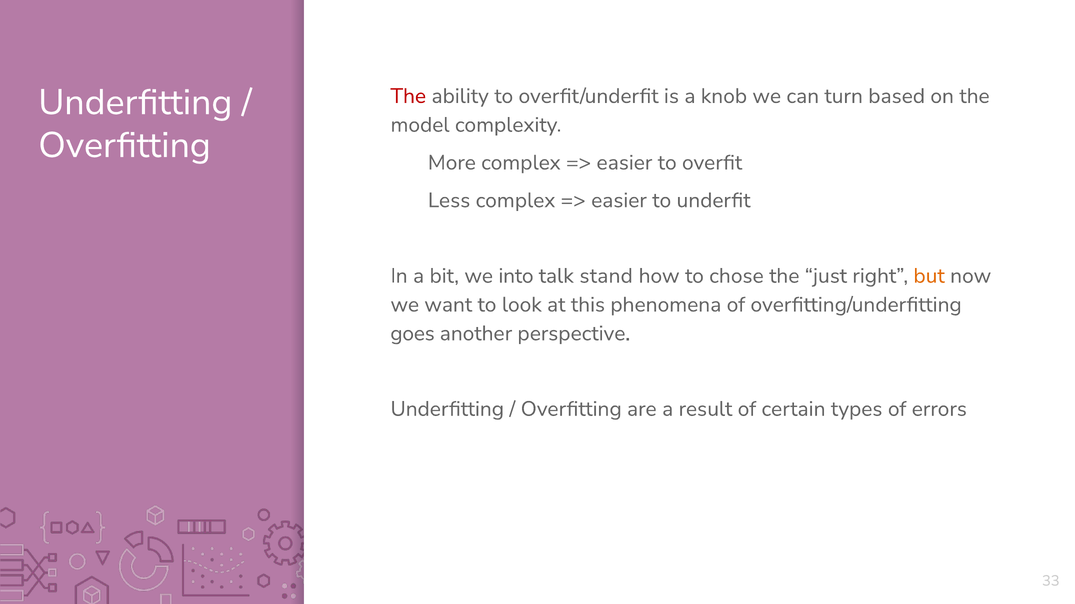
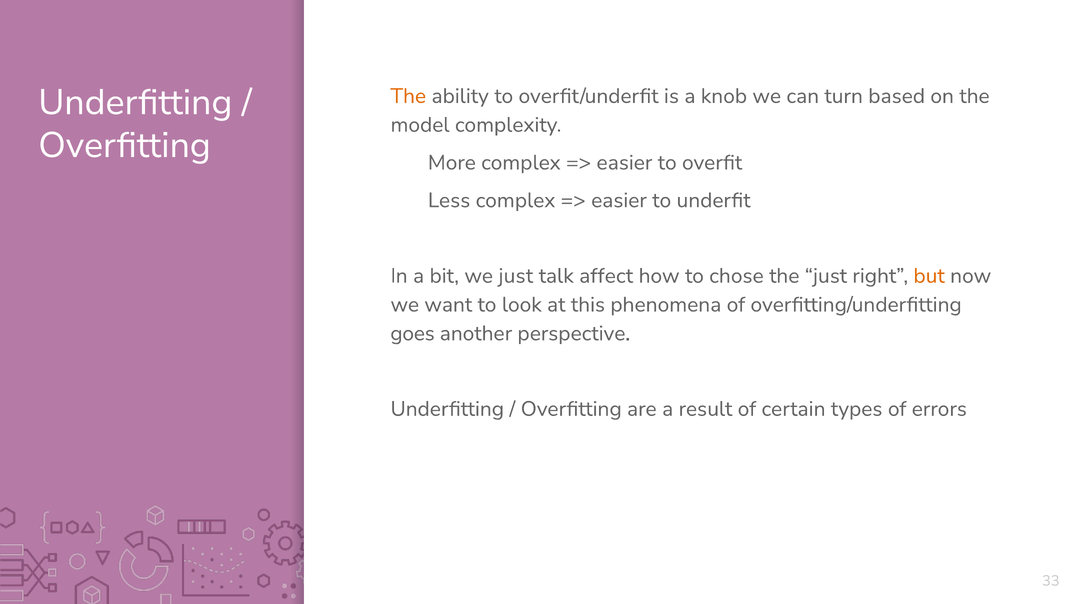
The at (408, 96) colour: red -> orange
we into: into -> just
stand: stand -> affect
